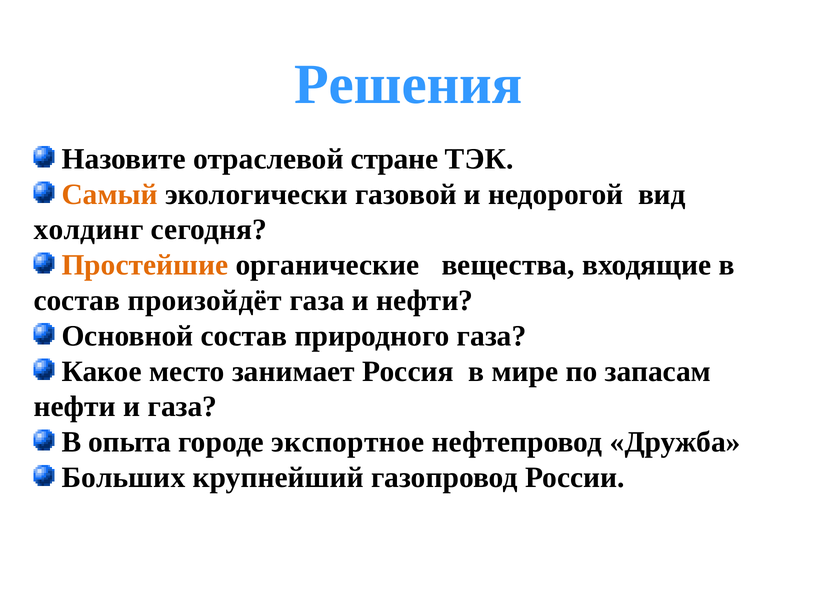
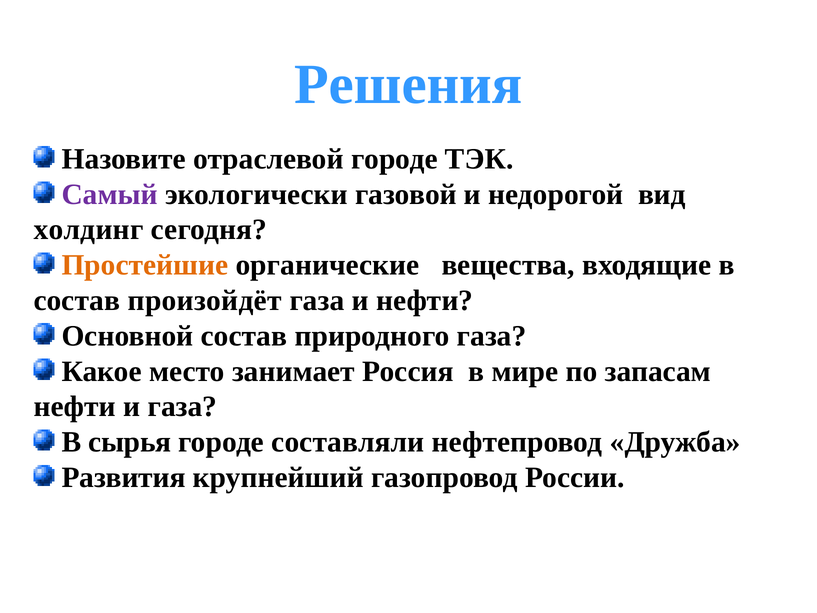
отраслевой стране: стране -> городе
Самый colour: orange -> purple
опыта: опыта -> сырья
экспортное: экспортное -> составляли
Больших: Больших -> Развития
